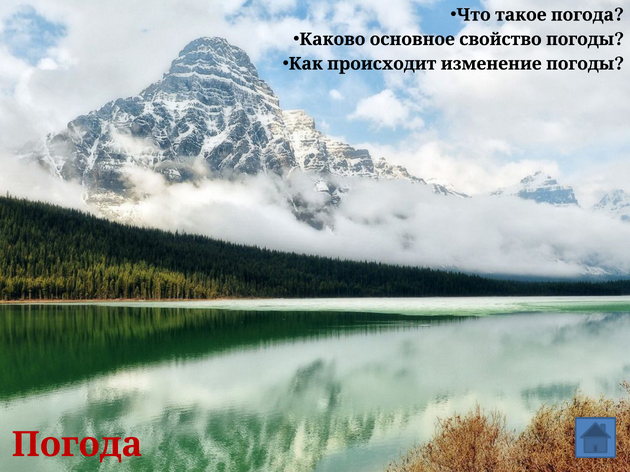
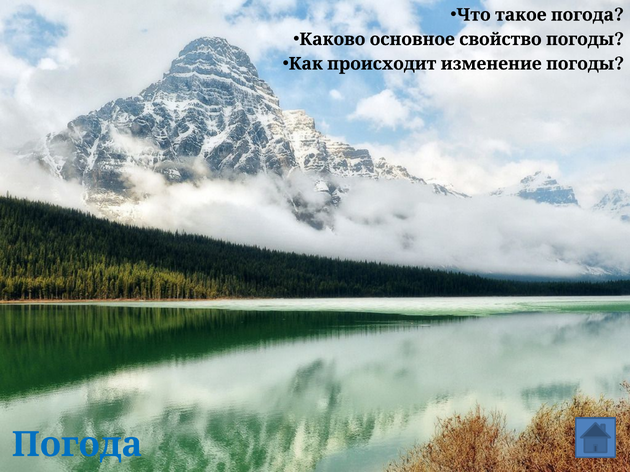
Погода at (77, 445) colour: red -> blue
